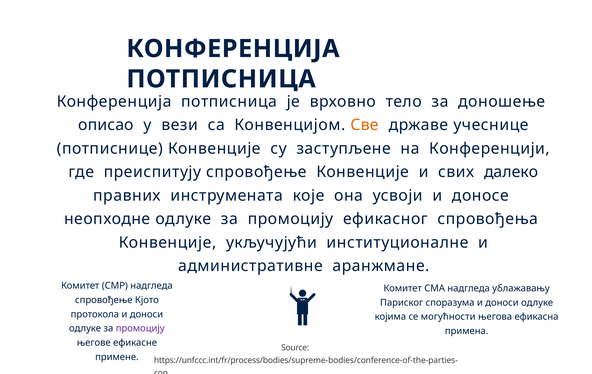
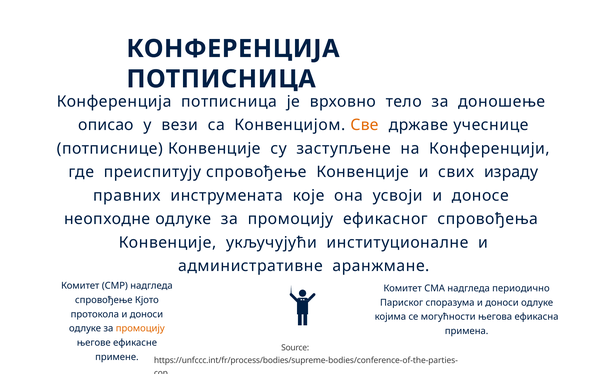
далеко: далеко -> израду
ублажавању: ублажавању -> периодично
промоцију at (140, 328) colour: purple -> orange
